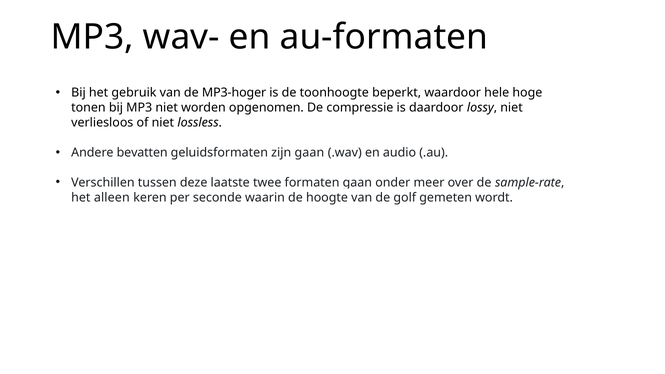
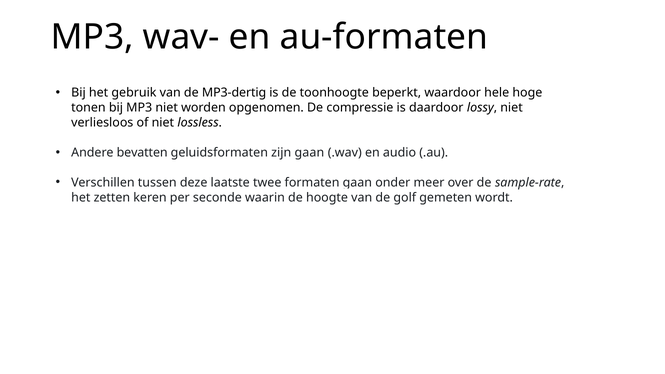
MP3-hoger: MP3-hoger -> MP3-dertig
alleen: alleen -> zetten
